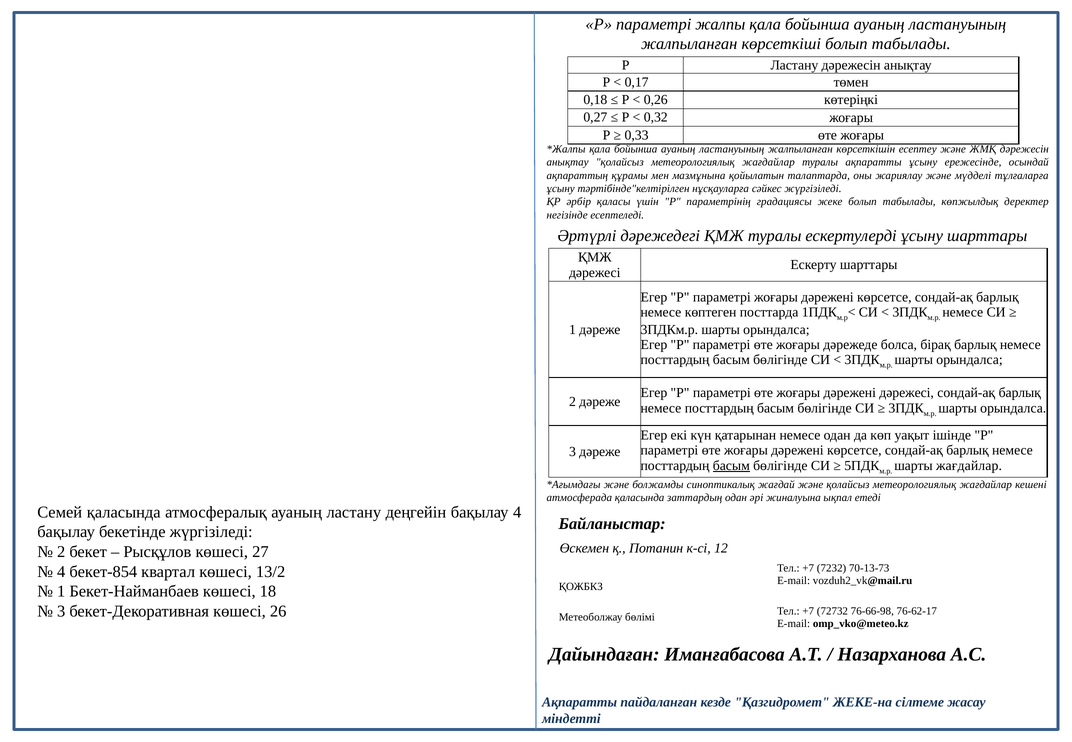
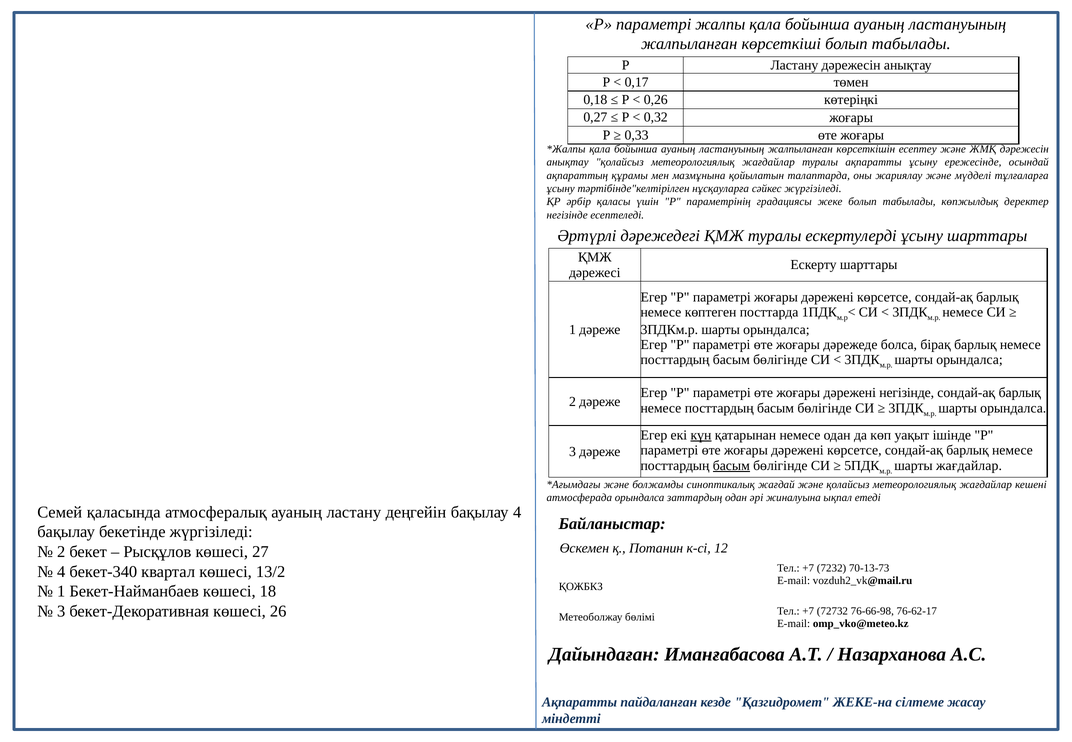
дәрежені дәрежесі: дәрежесі -> негізінде
күн underline: none -> present
атмосферада қаласында: қаласында -> орындалса
бекет-854: бекет-854 -> бекет-340
